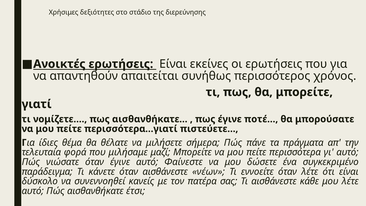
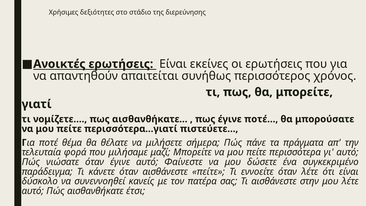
ίδιες: ίδιες -> ποτέ
αισθάνεστε νέων: νέων -> πείτε
κάθε: κάθε -> στην
